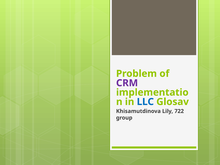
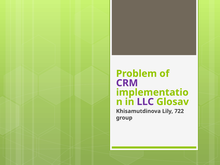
LLC colour: blue -> purple
